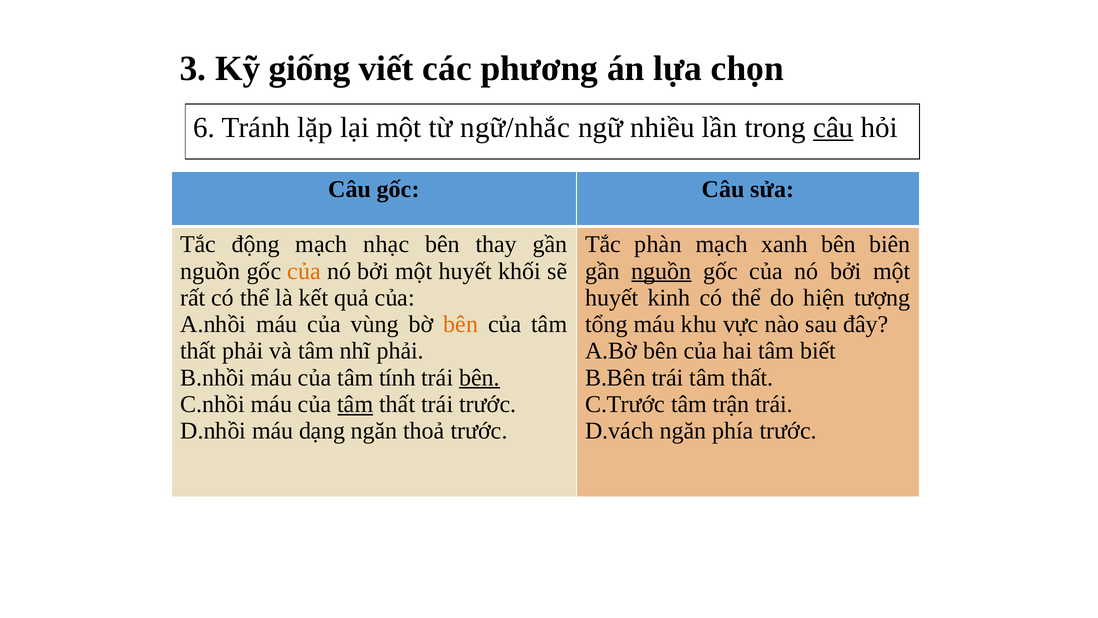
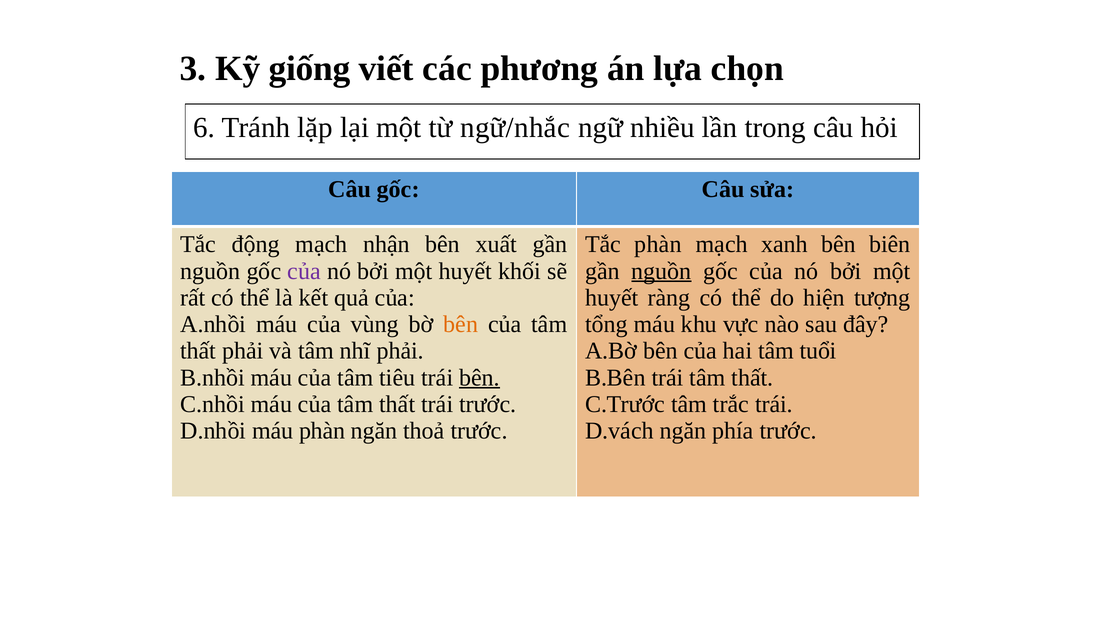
câu at (833, 128) underline: present -> none
nhạc: nhạc -> nhận
thay: thay -> xuất
của at (304, 271) colour: orange -> purple
kinh: kinh -> ràng
biết: biết -> tuổi
tính: tính -> tiêu
tâm at (355, 404) underline: present -> none
trận: trận -> trắc
máu dạng: dạng -> phàn
